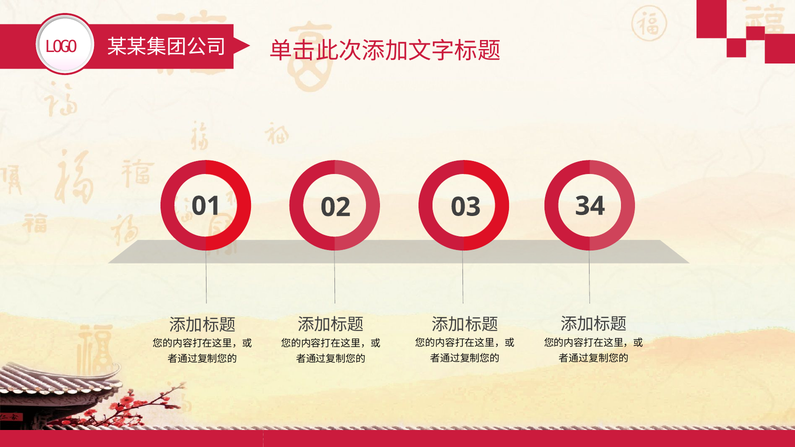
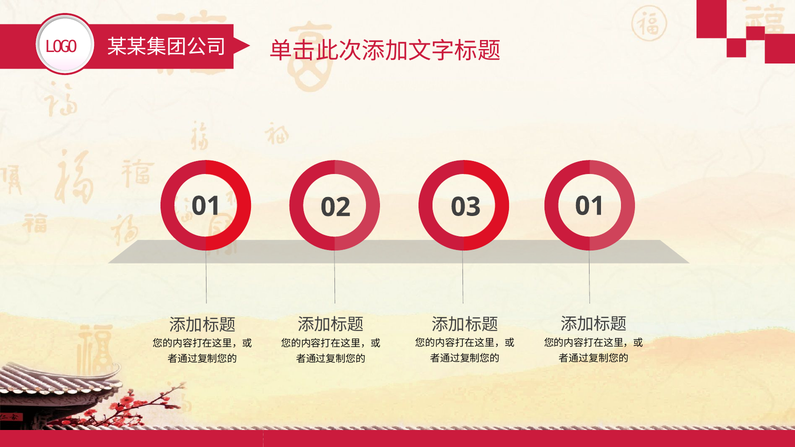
03 34: 34 -> 01
